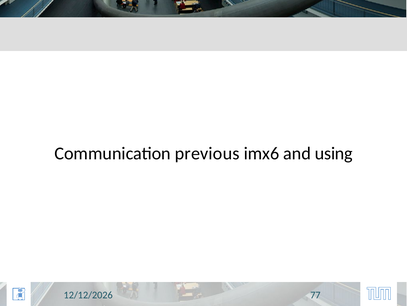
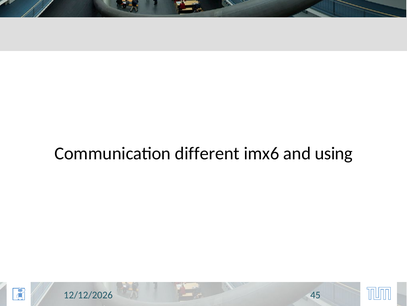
previous: previous -> different
77: 77 -> 45
